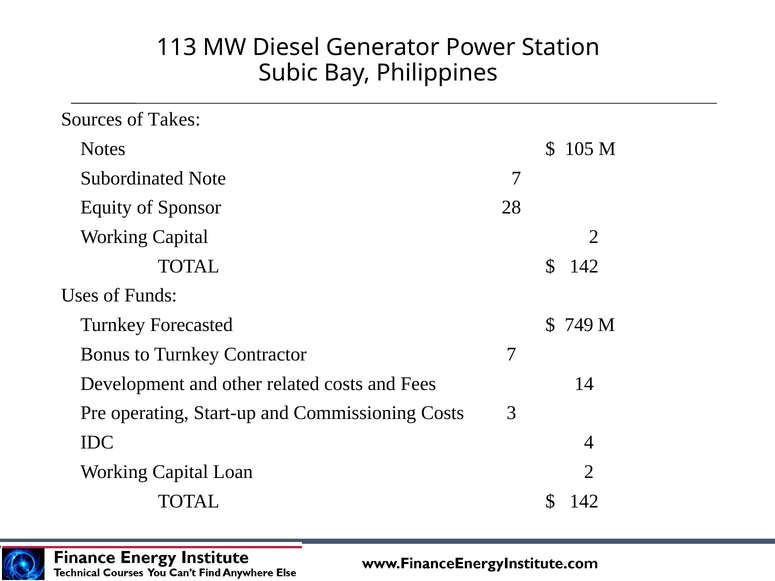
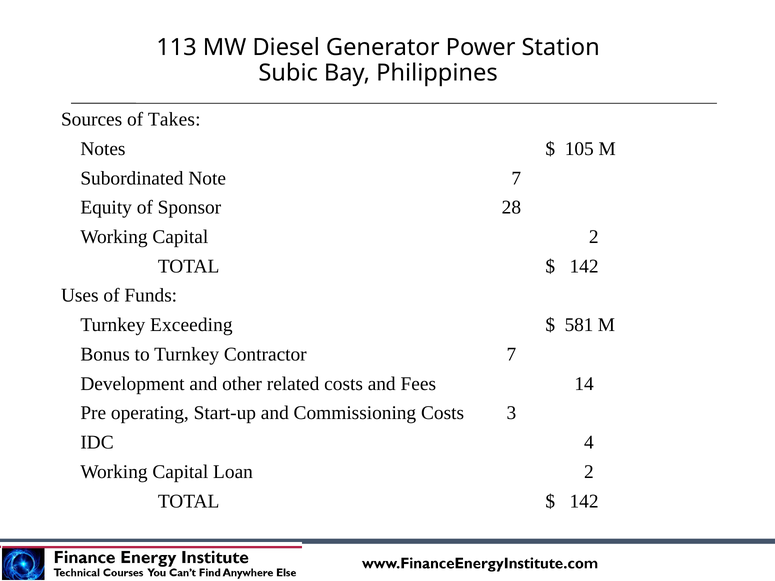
Forecasted: Forecasted -> Exceeding
749: 749 -> 581
